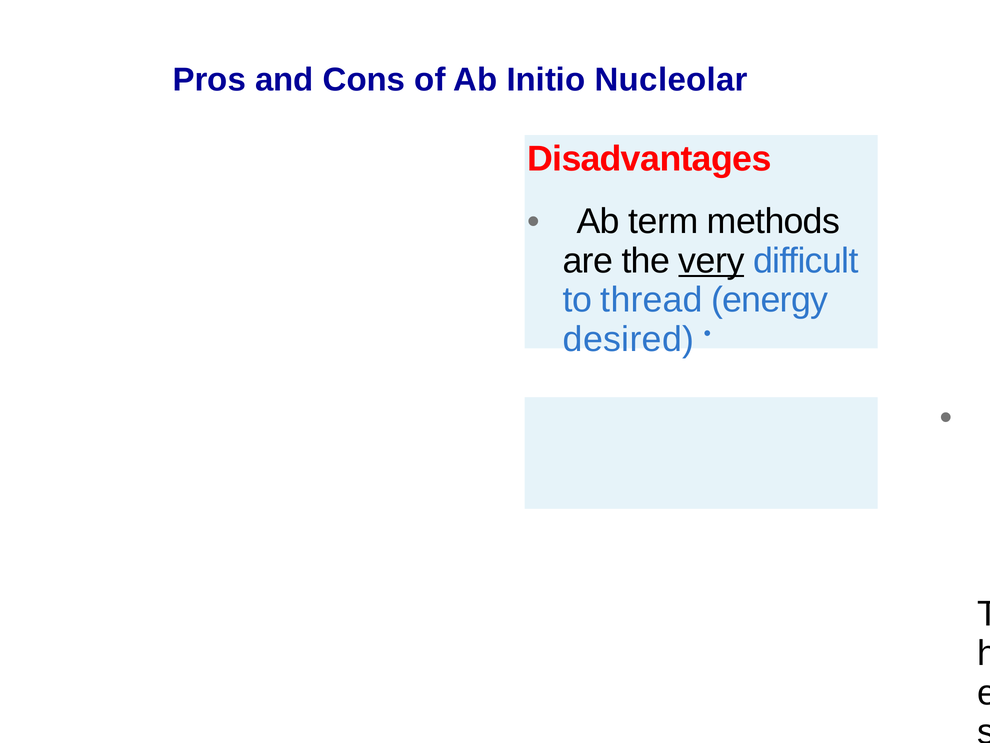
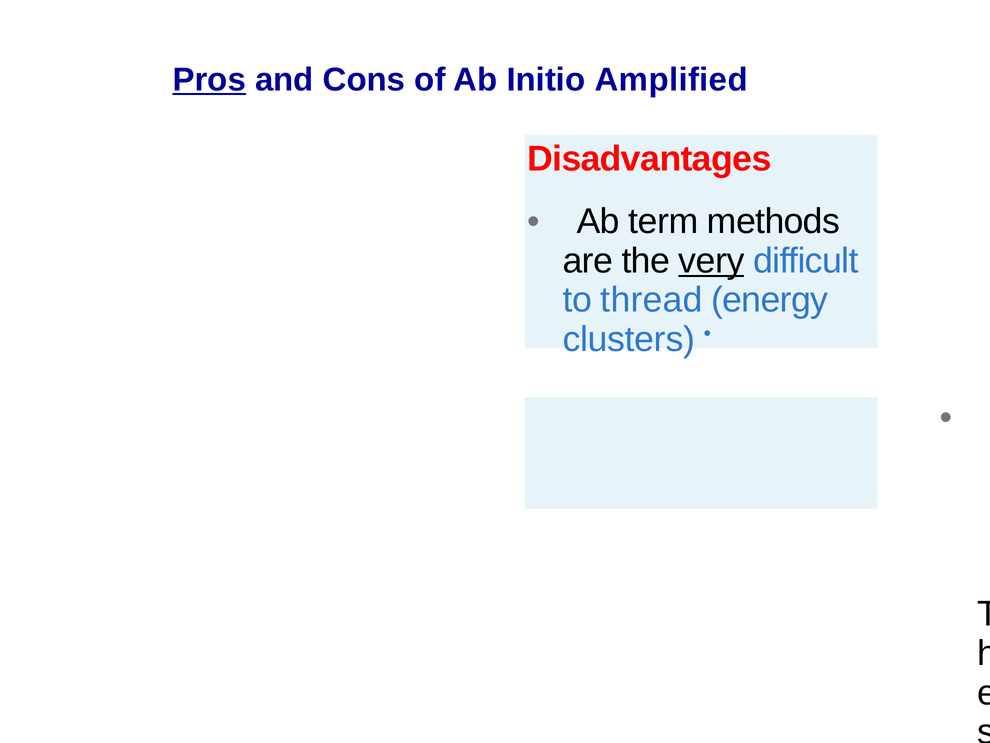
Pros underline: none -> present
Nucleolar: Nucleolar -> Amplified
desired: desired -> clusters
